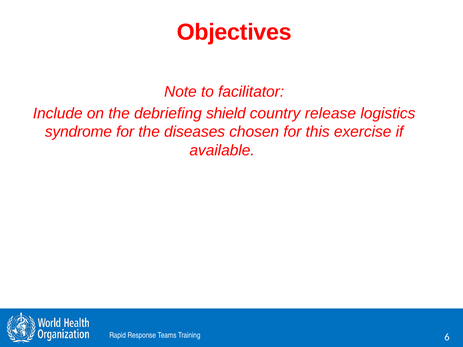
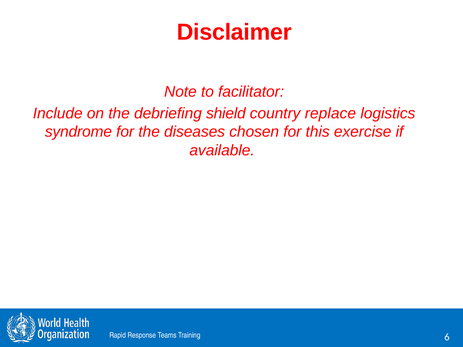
Objectives: Objectives -> Disclaimer
release: release -> replace
